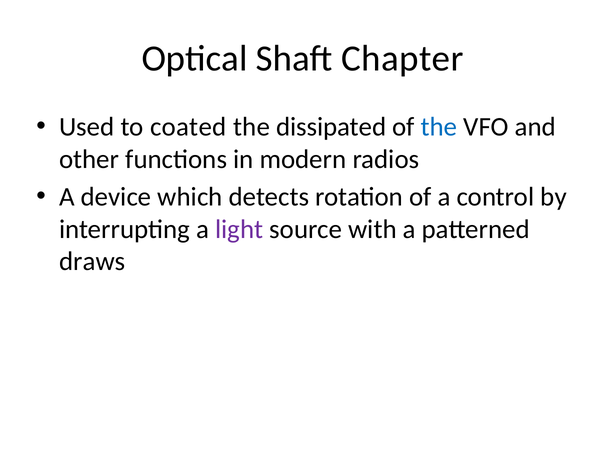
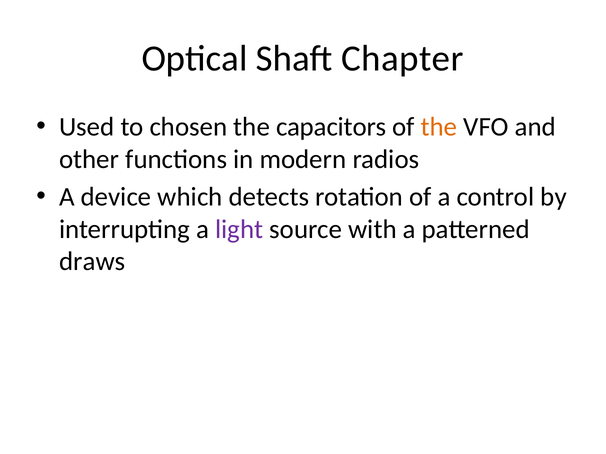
coated: coated -> chosen
dissipated: dissipated -> capacitors
the at (439, 127) colour: blue -> orange
